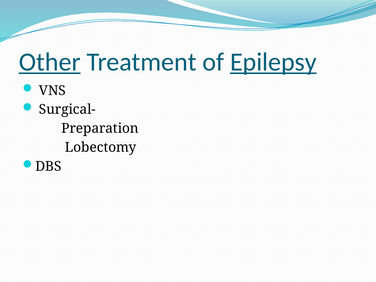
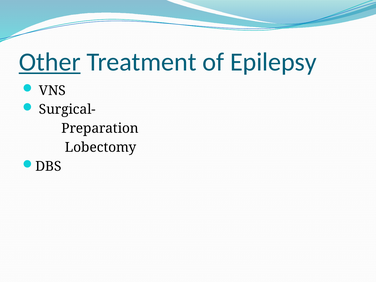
Epilepsy underline: present -> none
